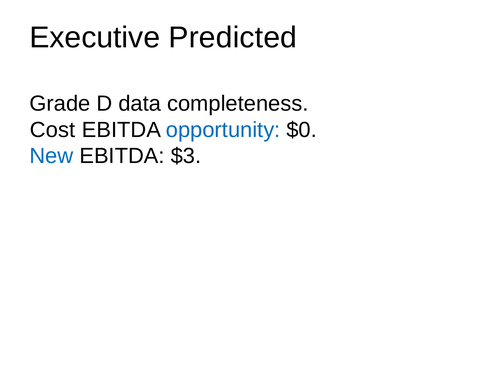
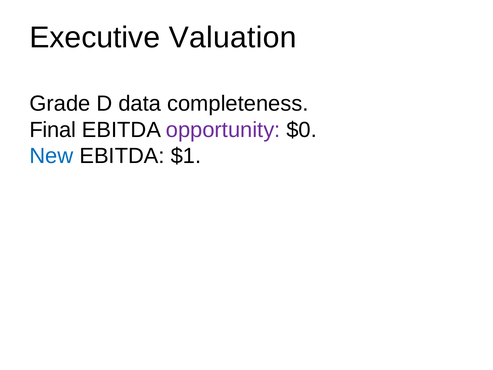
Predicted: Predicted -> Valuation
Cost: Cost -> Final
opportunity colour: blue -> purple
$3: $3 -> $1
